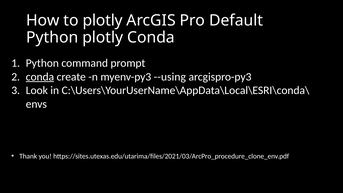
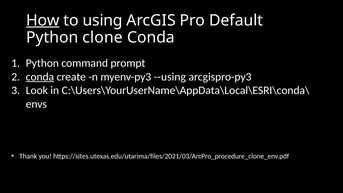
How underline: none -> present
to plotly: plotly -> using
Python plotly: plotly -> clone
